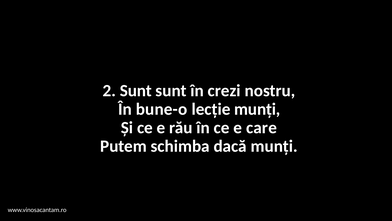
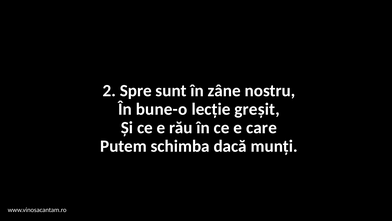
2 Sunt: Sunt -> Spre
crezi: crezi -> zâne
lecție munți: munți -> greșit
